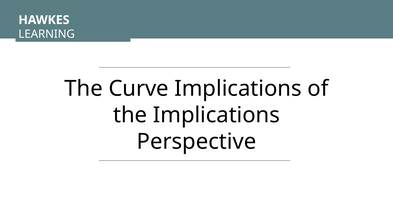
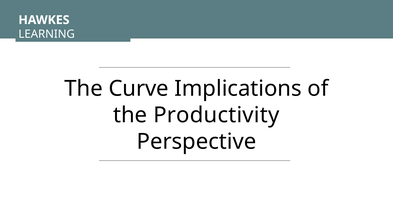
the Implications: Implications -> Productivity
